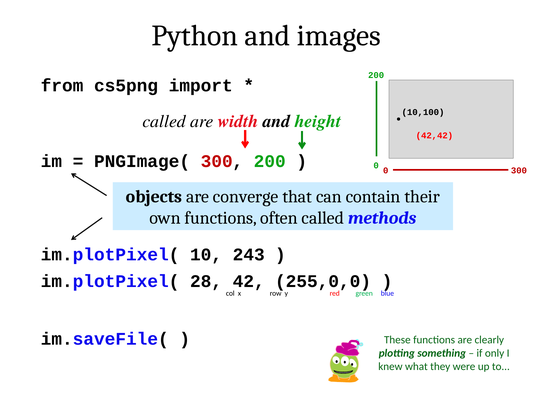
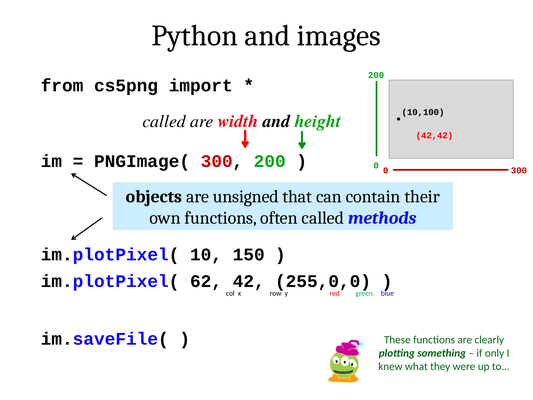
converge: converge -> unsigned
243: 243 -> 150
28: 28 -> 62
